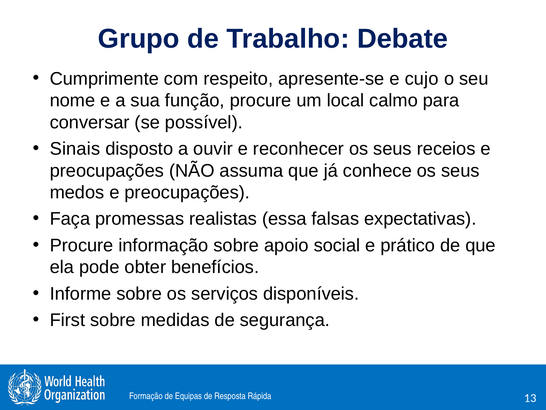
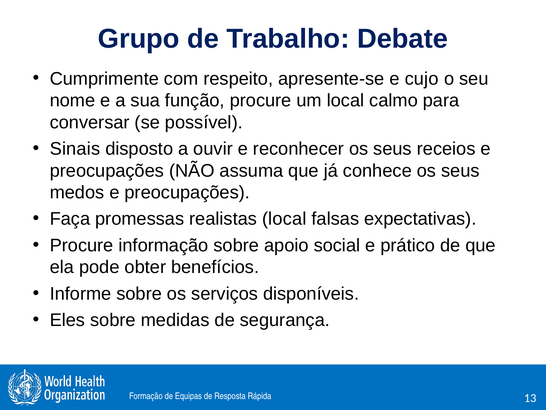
realistas essa: essa -> local
First: First -> Eles
